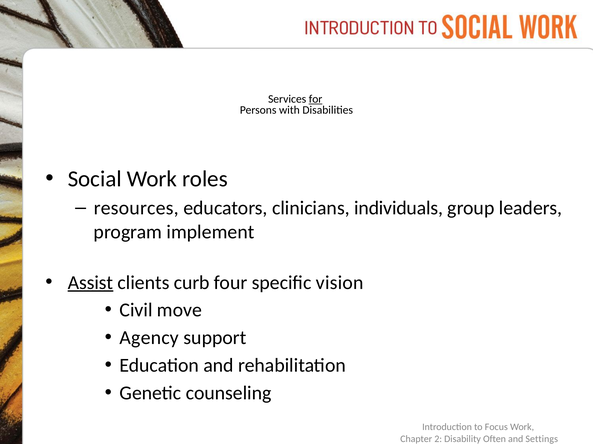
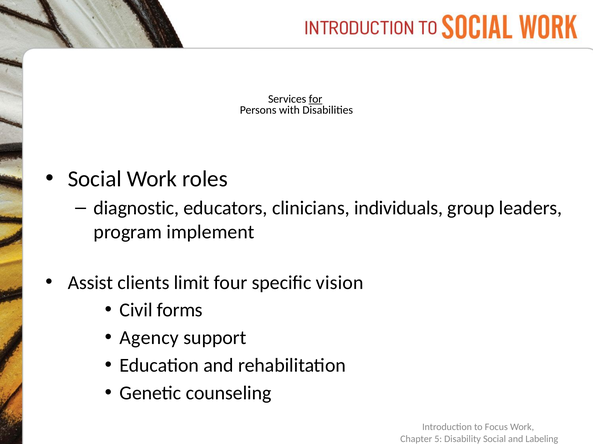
resources: resources -> diagnostic
Assist underline: present -> none
curb: curb -> limit
move: move -> forms
2: 2 -> 5
Disability Often: Often -> Social
Settings: Settings -> Labeling
